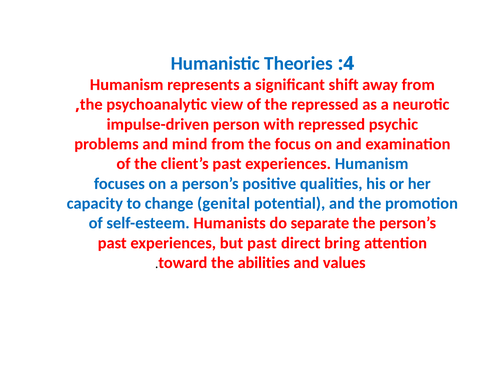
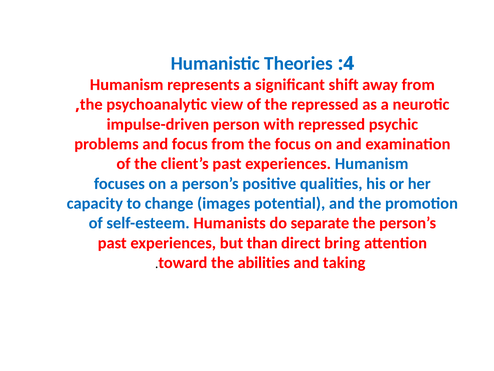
and mind: mind -> focus
genital: genital -> images
but past: past -> than
values: values -> taking
